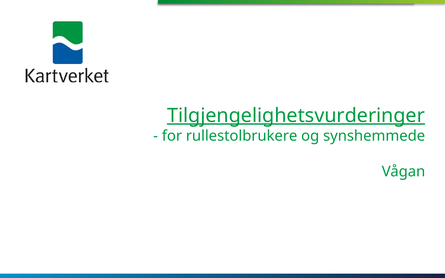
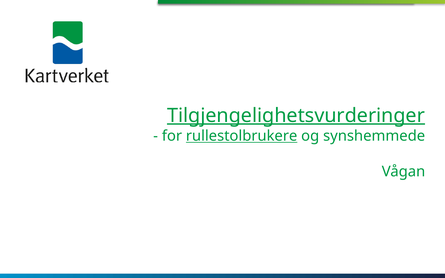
rullestolbrukere underline: none -> present
